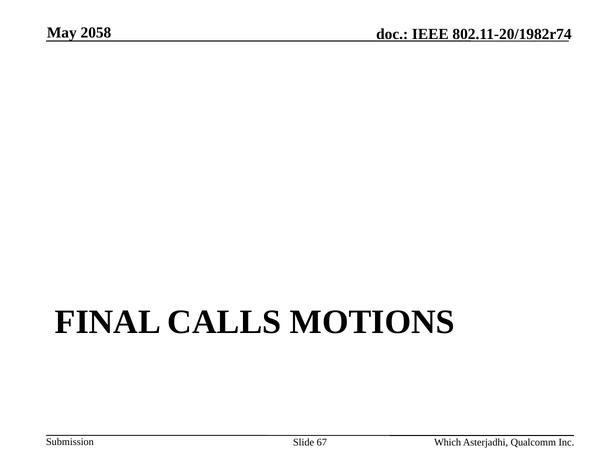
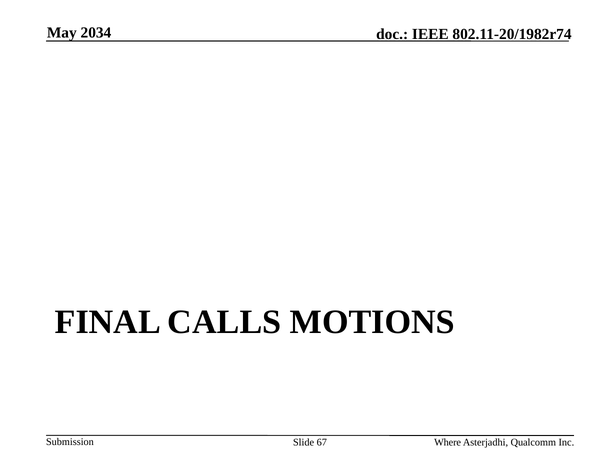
2058: 2058 -> 2034
Which: Which -> Where
